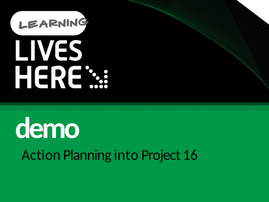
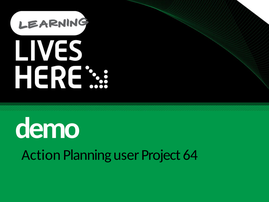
into: into -> user
16: 16 -> 64
